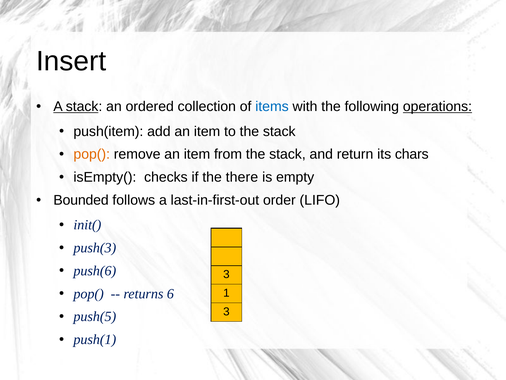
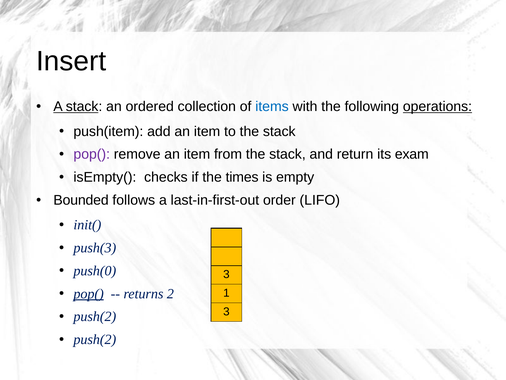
pop( at (92, 154) colour: orange -> purple
chars: chars -> exam
there: there -> times
push(6: push(6 -> push(0
pop( at (89, 293) underline: none -> present
6: 6 -> 2
push(5 at (95, 316): push(5 -> push(2
push(1 at (95, 339): push(1 -> push(2
